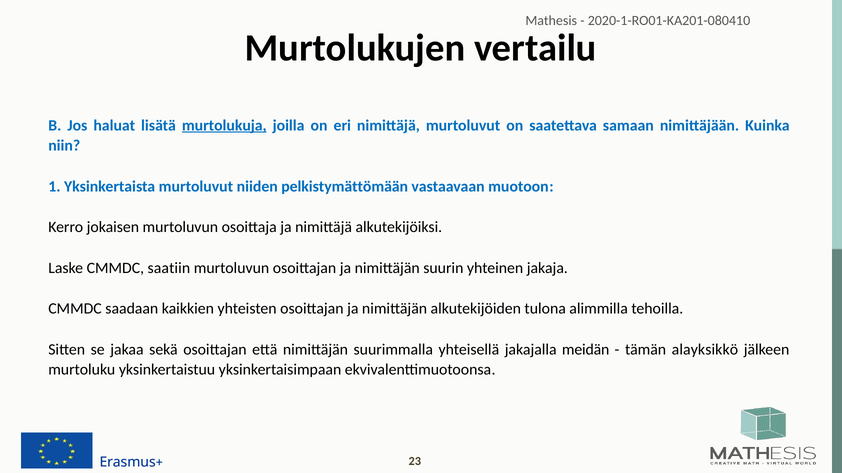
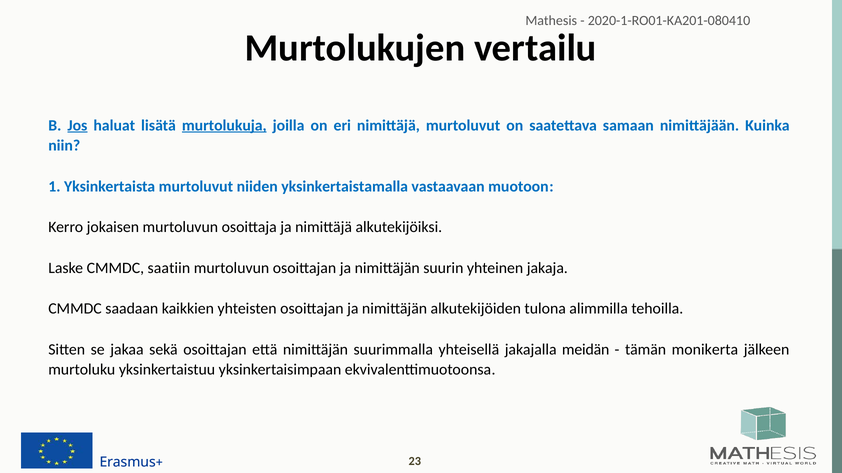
Jos underline: none -> present
pelkistymättömään: pelkistymättömään -> yksinkertaistamalla
alayksikkö: alayksikkö -> monikerta
